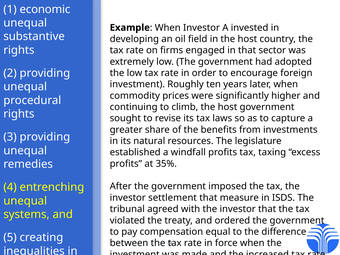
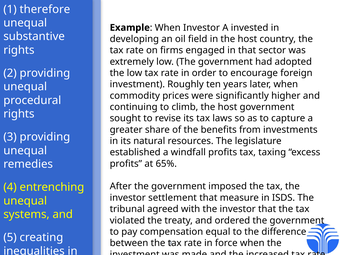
economic: economic -> therefore
35%: 35% -> 65%
